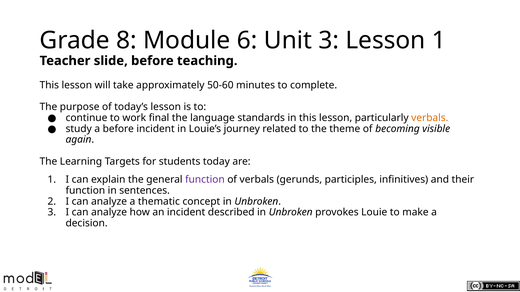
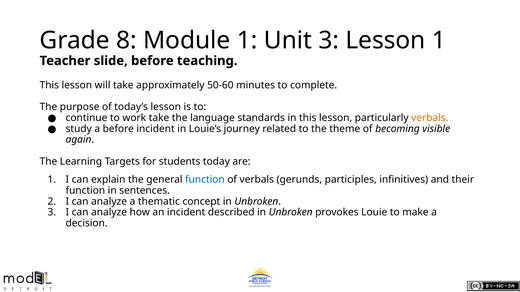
Module 6: 6 -> 1
work final: final -> take
function at (205, 180) colour: purple -> blue
